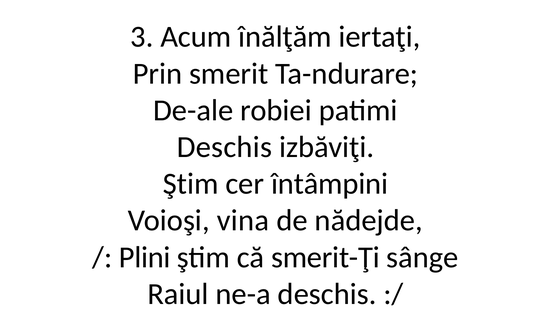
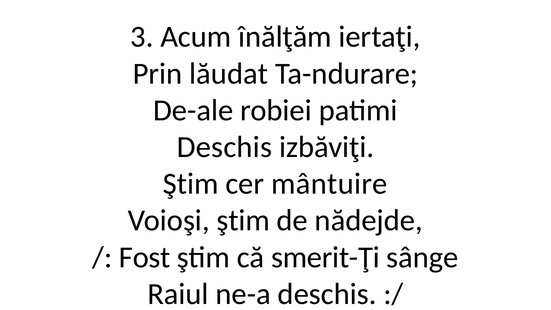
smerit: smerit -> lăudat
întâmpini: întâmpini -> mântuire
Voioşi vina: vina -> ştim
Plini: Plini -> Fost
